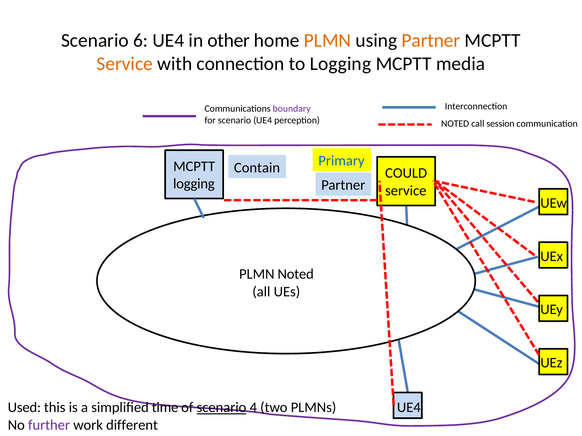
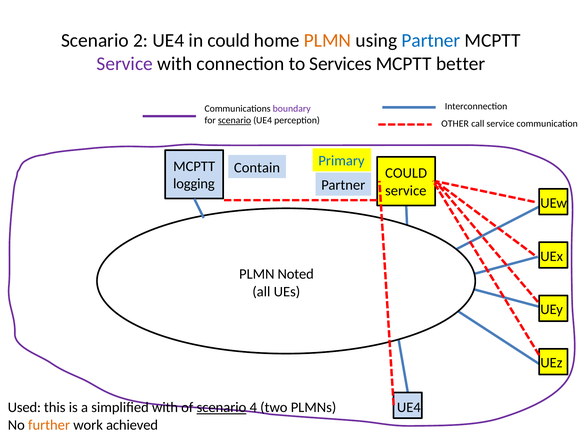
6: 6 -> 2
in other: other -> could
Partner at (431, 41) colour: orange -> blue
Service at (125, 64) colour: orange -> purple
to Logging: Logging -> Services
media: media -> better
scenario at (235, 121) underline: none -> present
NOTED at (455, 124): NOTED -> OTHER
call session: session -> service
simplified time: time -> with
further colour: purple -> orange
different: different -> achieved
